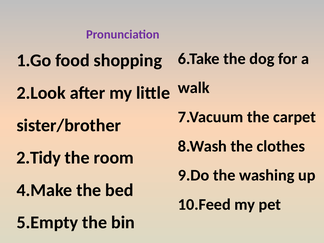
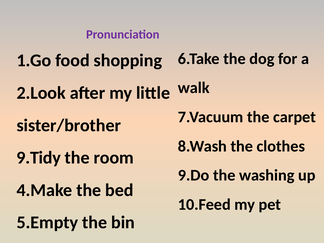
2.Tidy: 2.Tidy -> 9.Tidy
